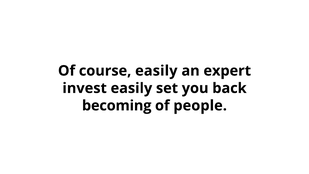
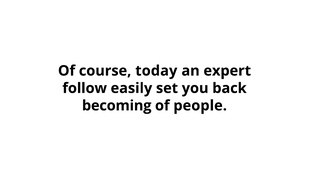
course easily: easily -> today
invest: invest -> follow
